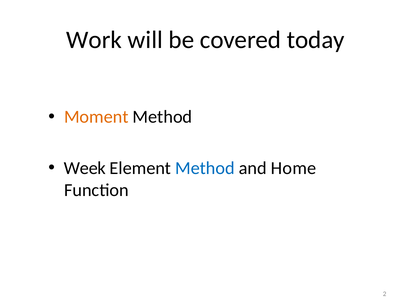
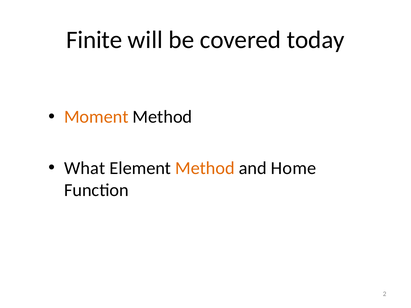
Work: Work -> Finite
Week: Week -> What
Method at (205, 168) colour: blue -> orange
